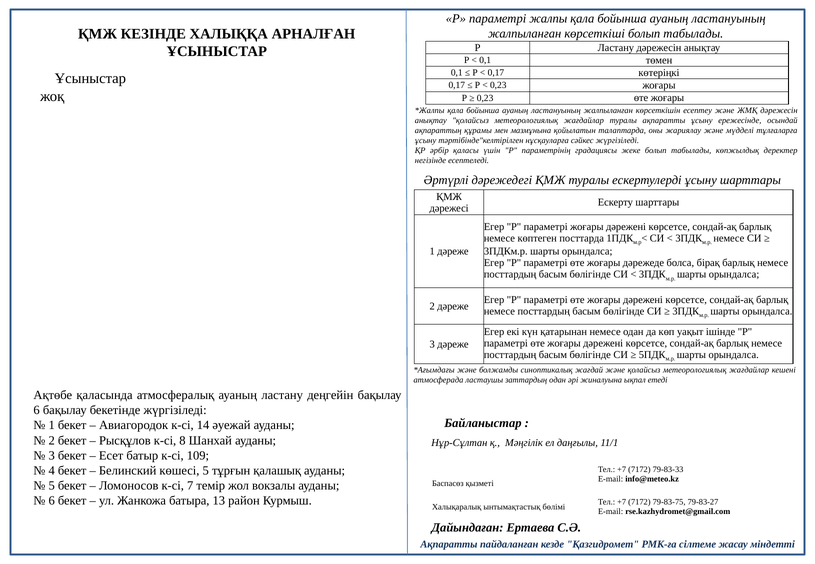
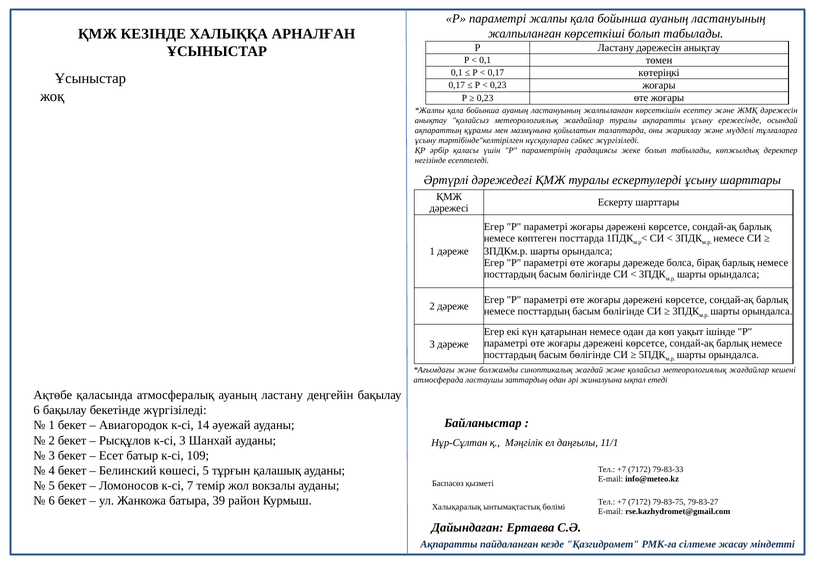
к-сі 8: 8 -> 3
13: 13 -> 39
